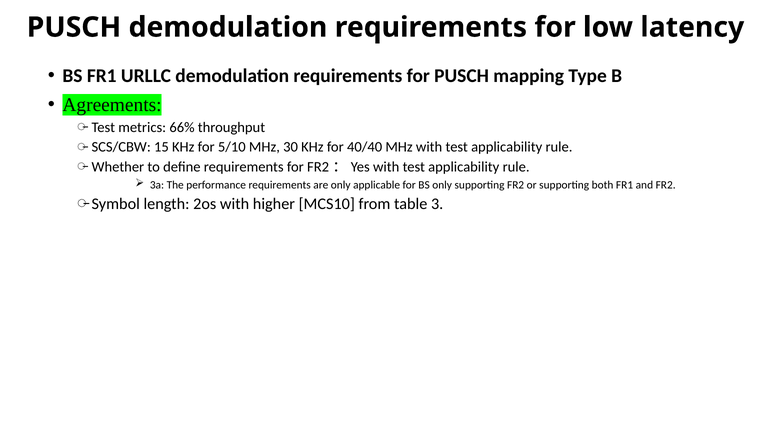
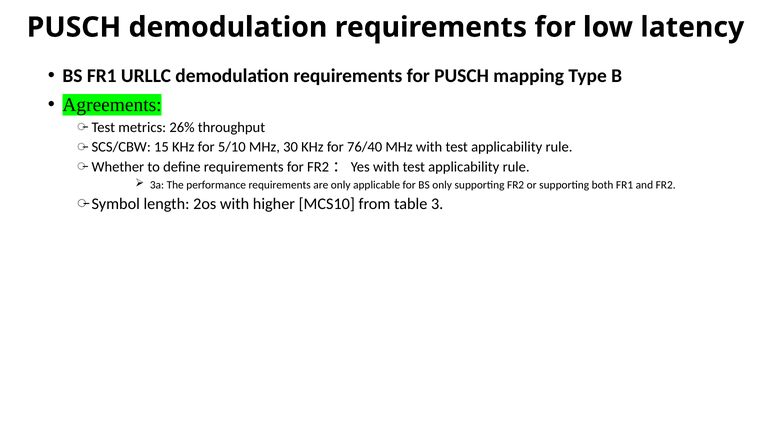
66%: 66% -> 26%
40/40: 40/40 -> 76/40
